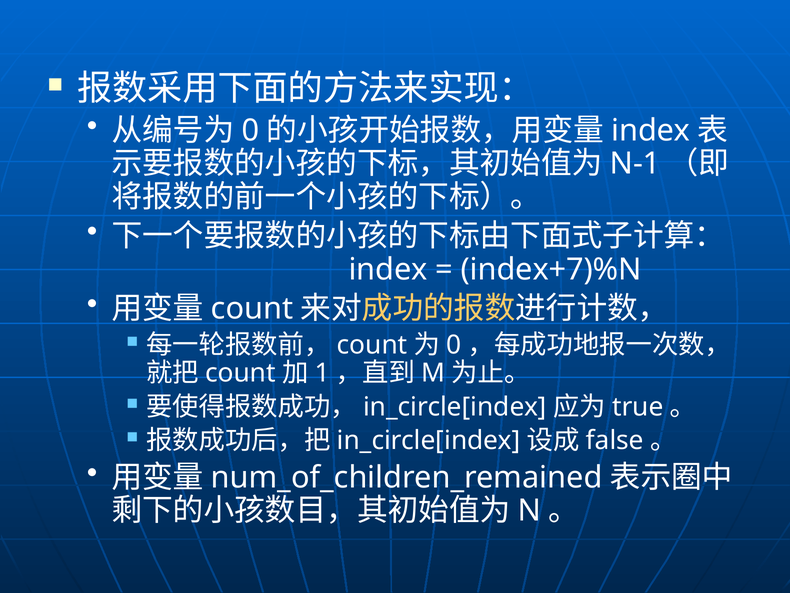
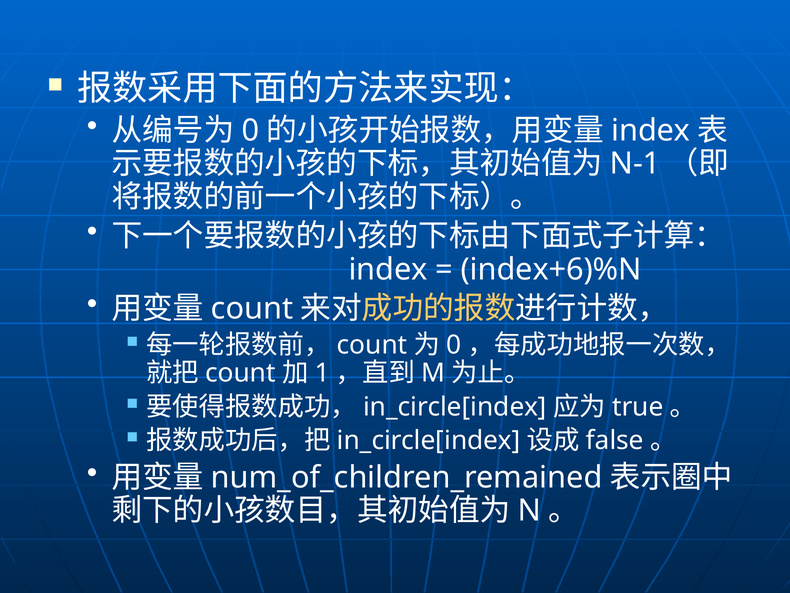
index+7)%N: index+7)%N -> index+6)%N
